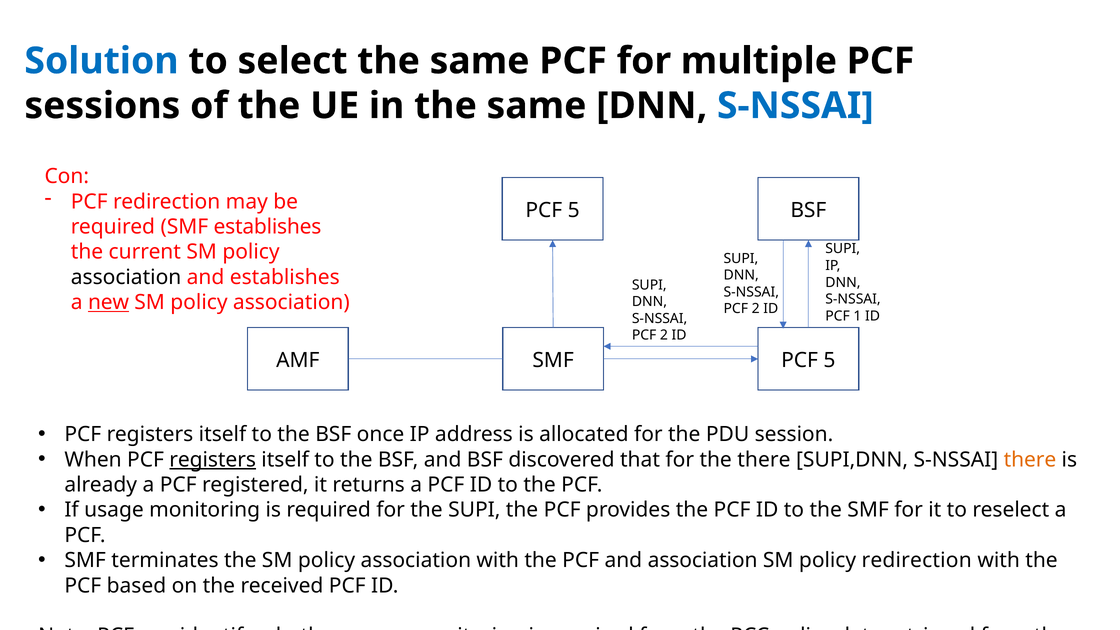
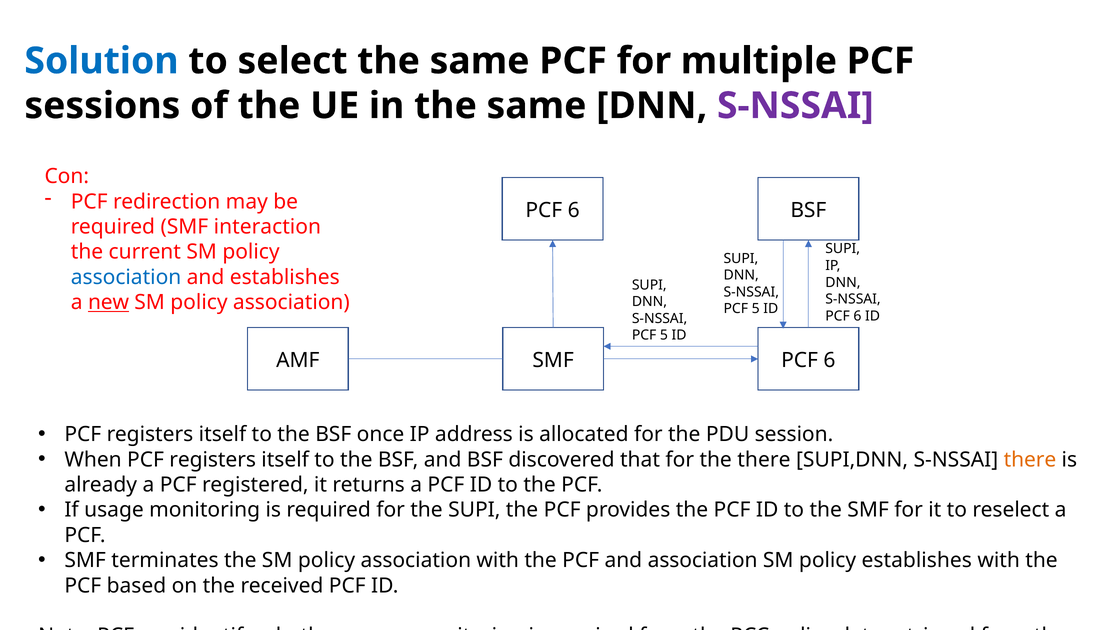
S-NSSAI at (795, 106) colour: blue -> purple
5 at (574, 210): 5 -> 6
SMF establishes: establishes -> interaction
association at (126, 277) colour: black -> blue
2 at (756, 309): 2 -> 5
1 at (857, 316): 1 -> 6
2 at (664, 335): 2 -> 5
AMF PCF 5: 5 -> 6
registers at (213, 460) underline: present -> none
policy redirection: redirection -> establishes
